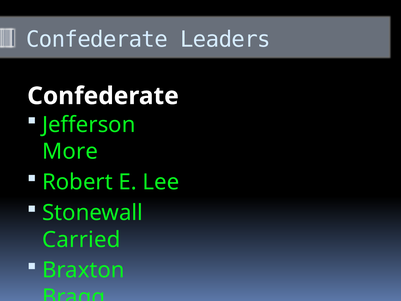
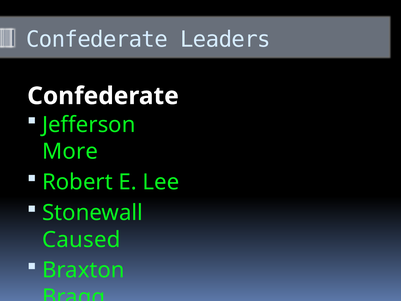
Carried: Carried -> Caused
